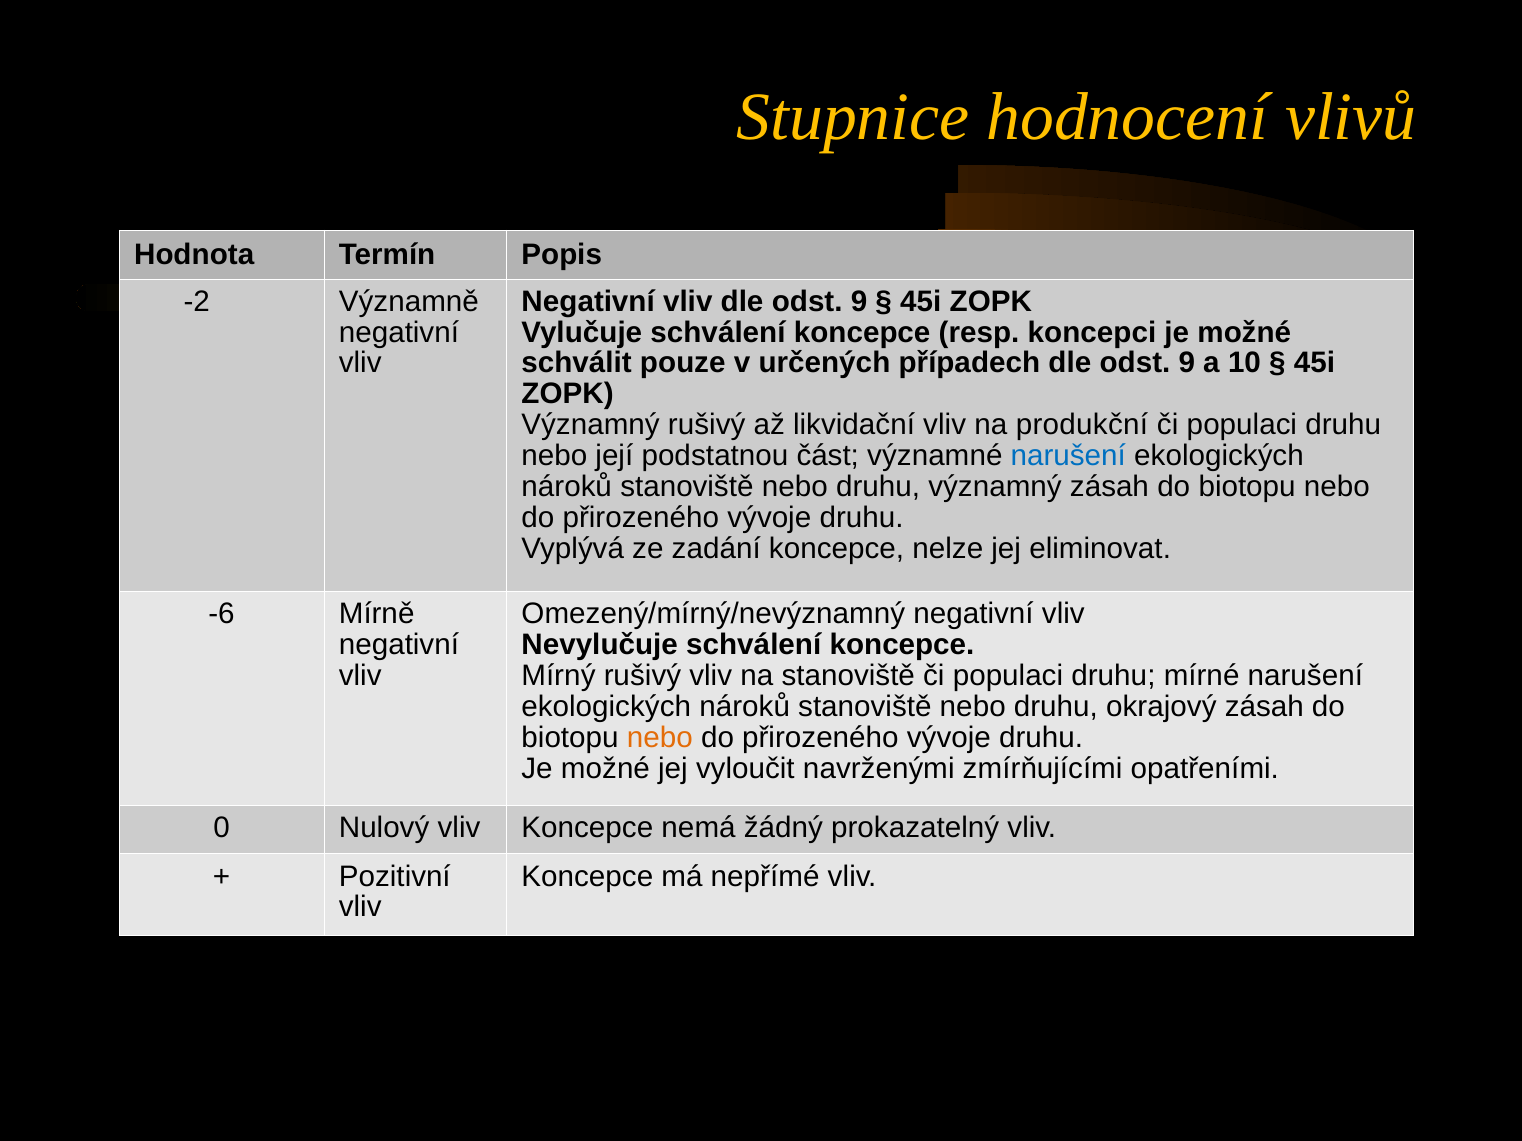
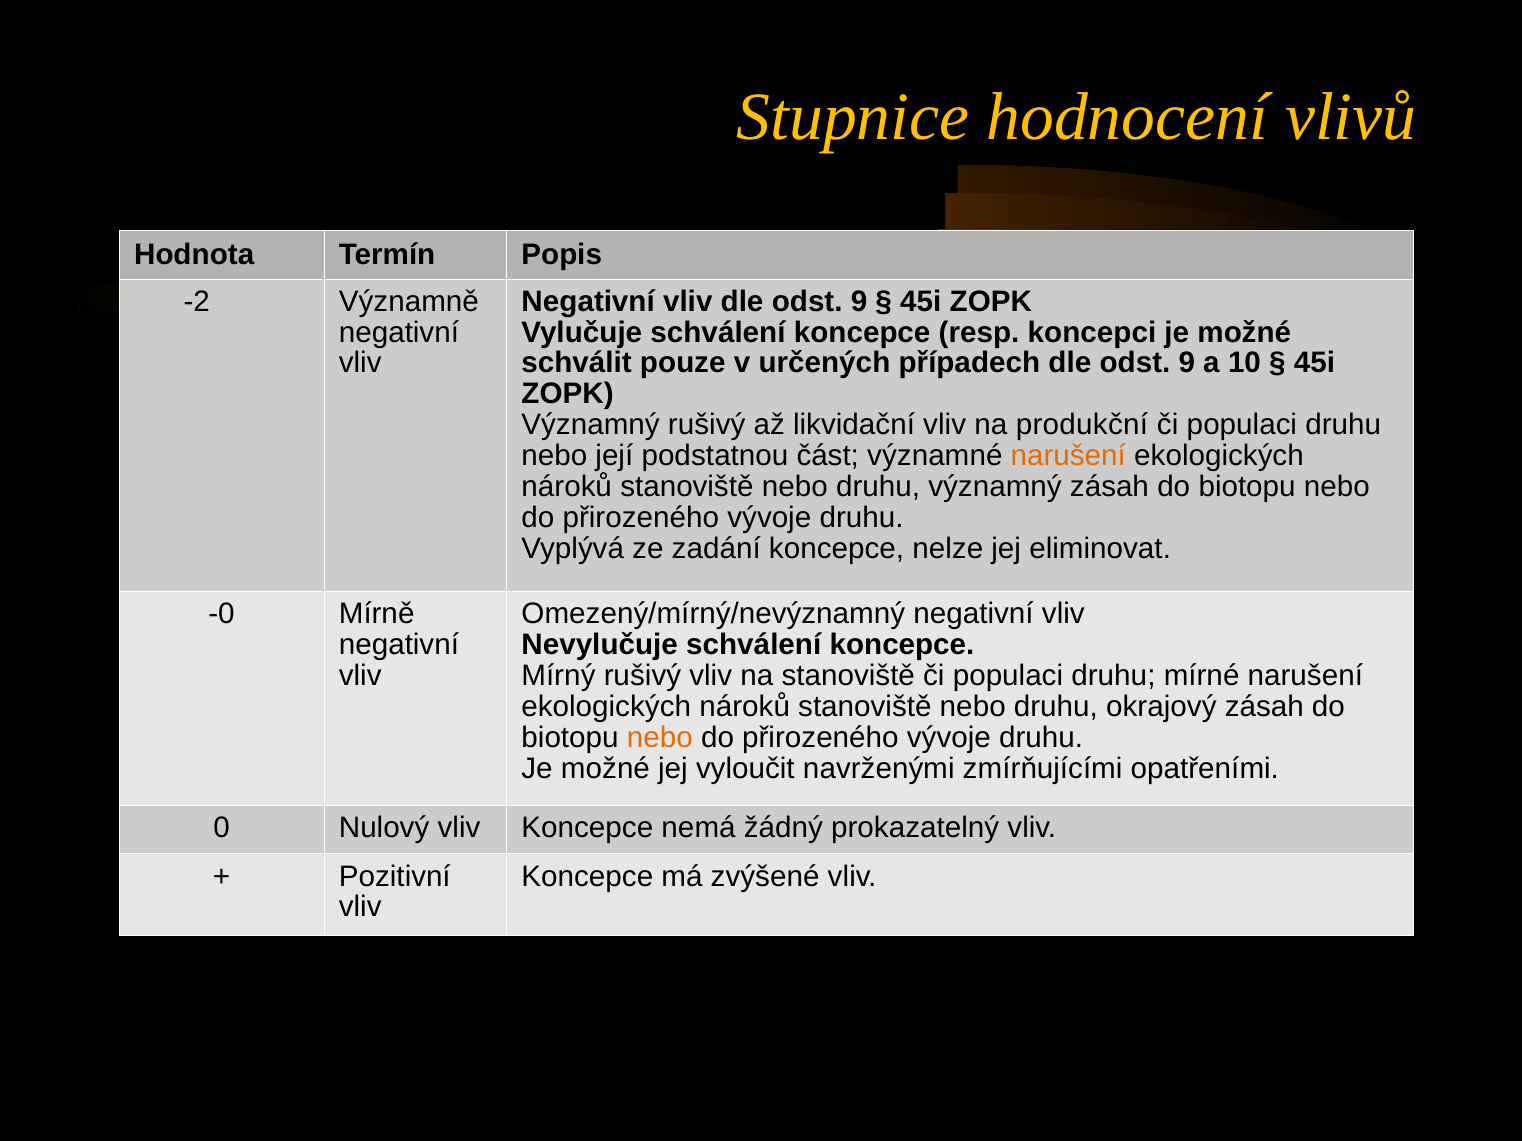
narušení at (1068, 456) colour: blue -> orange
-6: -6 -> -0
nepřímé: nepřímé -> zvýšené
